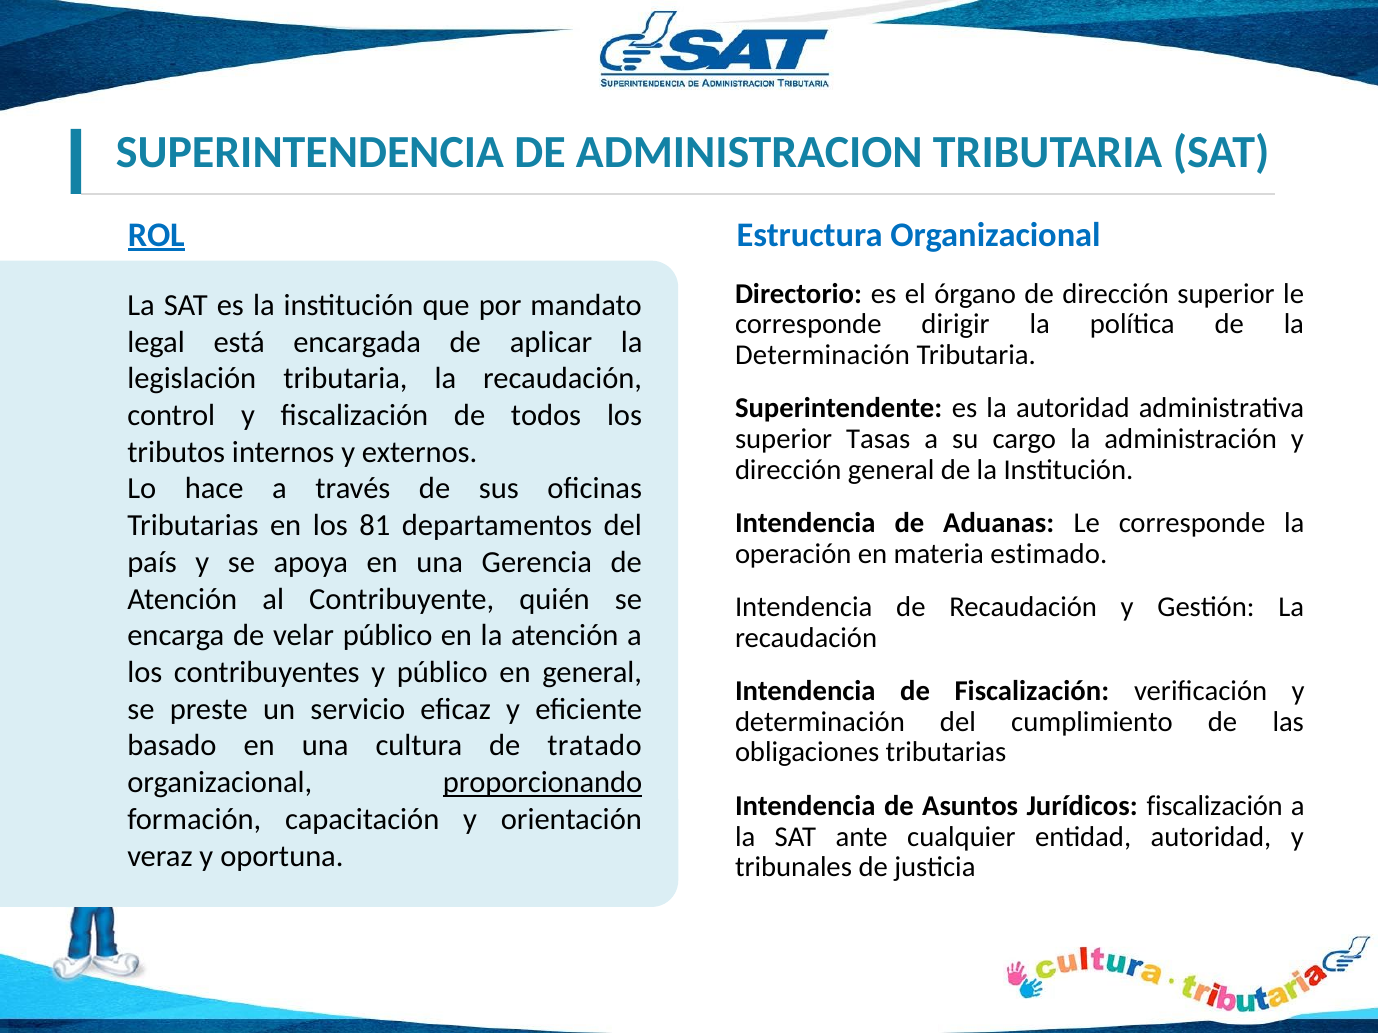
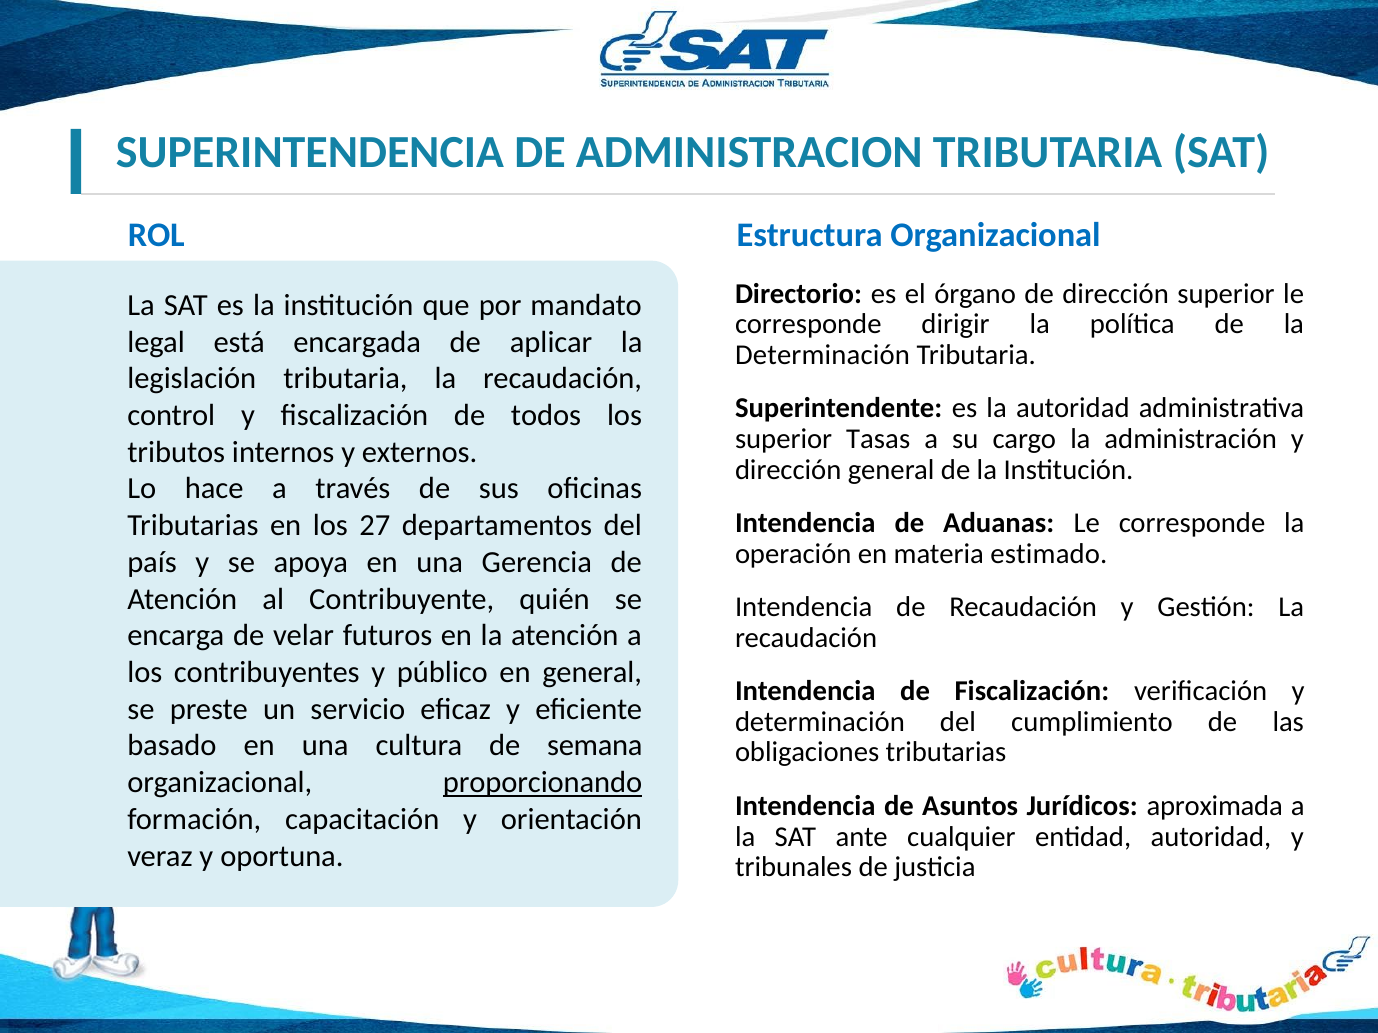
ROL underline: present -> none
81: 81 -> 27
velar público: público -> futuros
tratado: tratado -> semana
Jurídicos fiscalización: fiscalización -> aproximada
